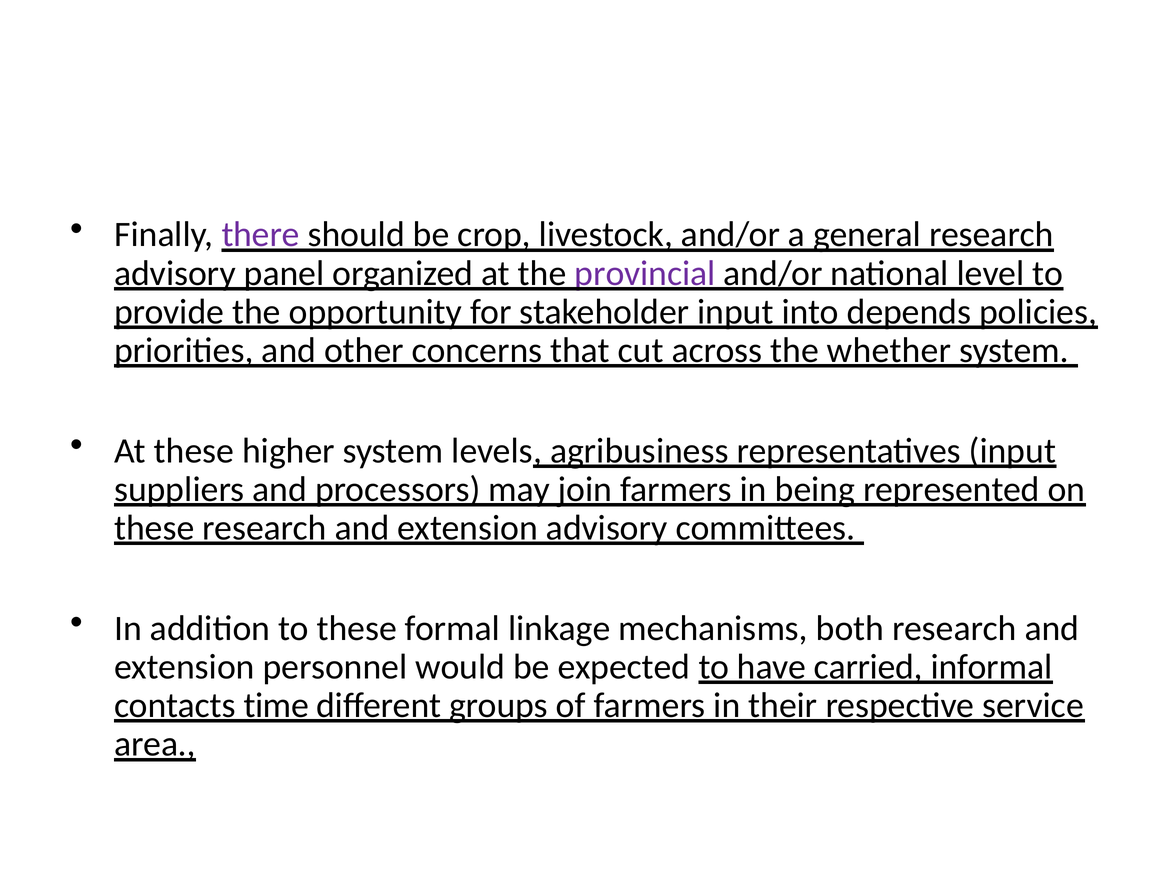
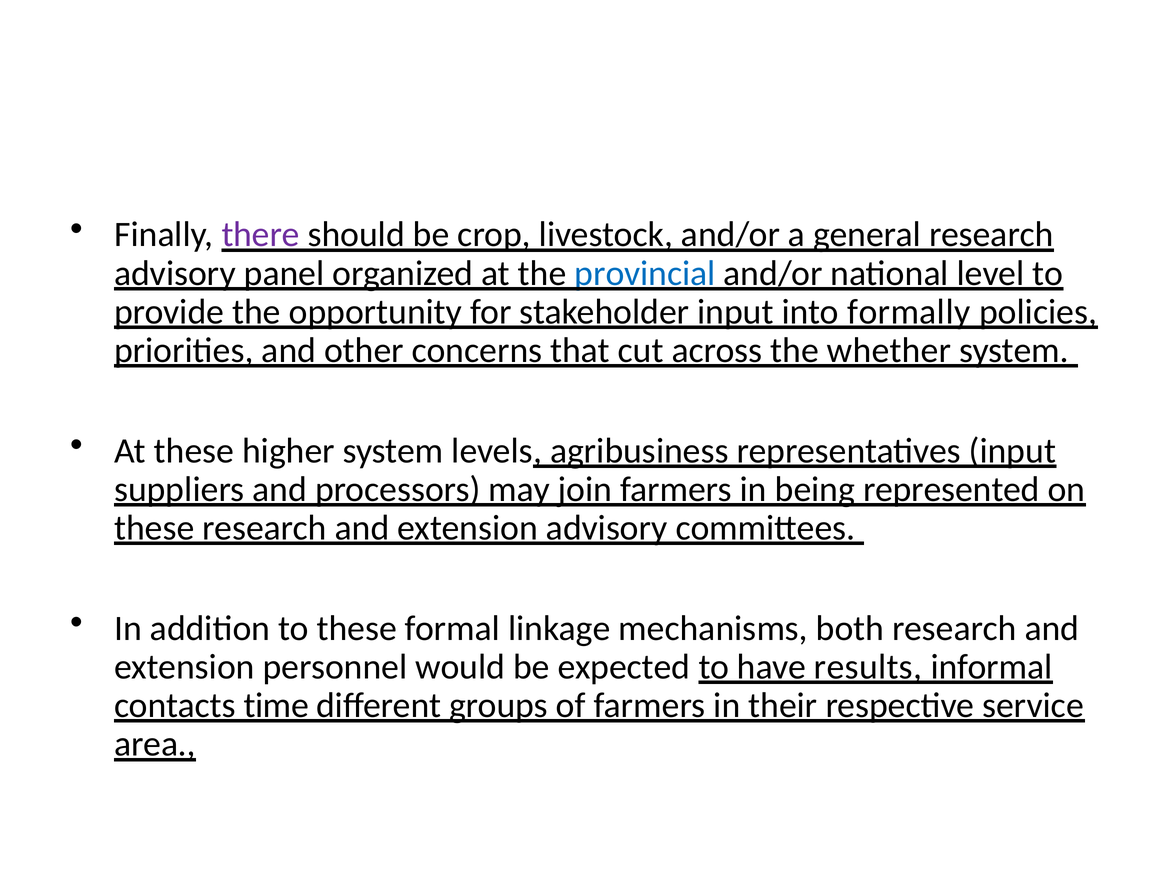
provincial colour: purple -> blue
depends: depends -> formally
carried: carried -> results
